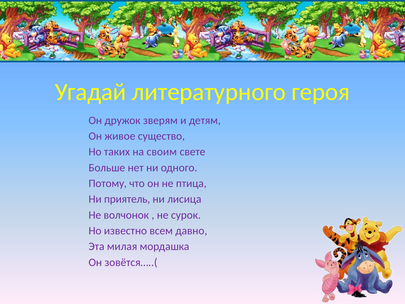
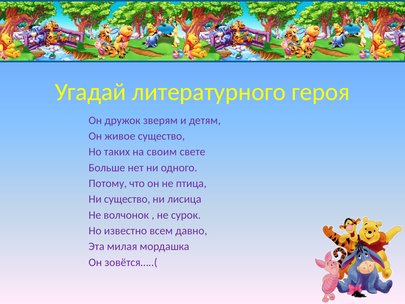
Ни приятель: приятель -> существо
